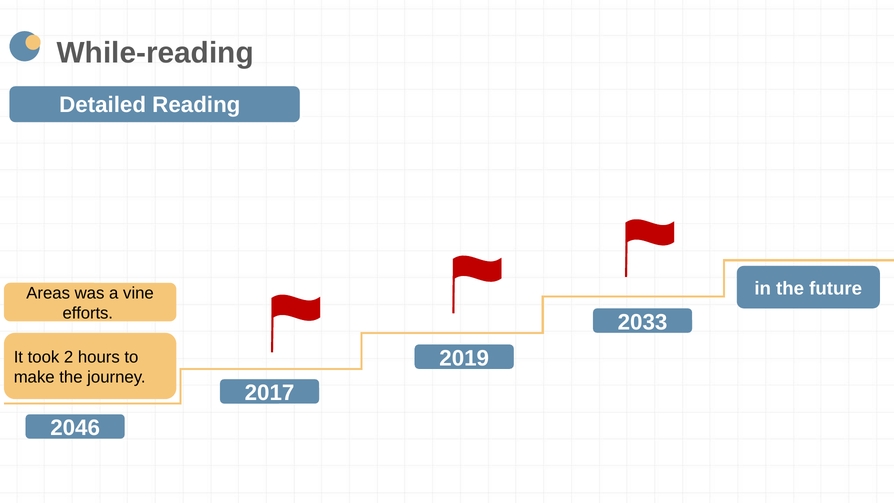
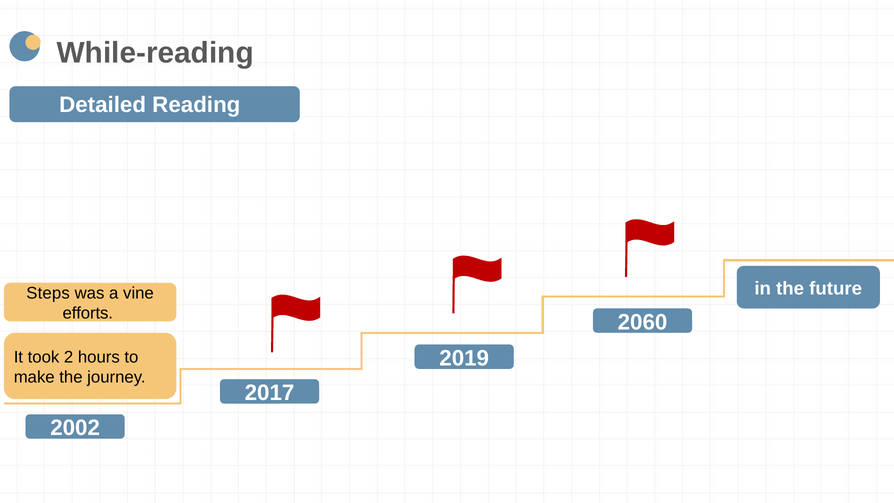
Areas: Areas -> Steps
2033: 2033 -> 2060
2046: 2046 -> 2002
